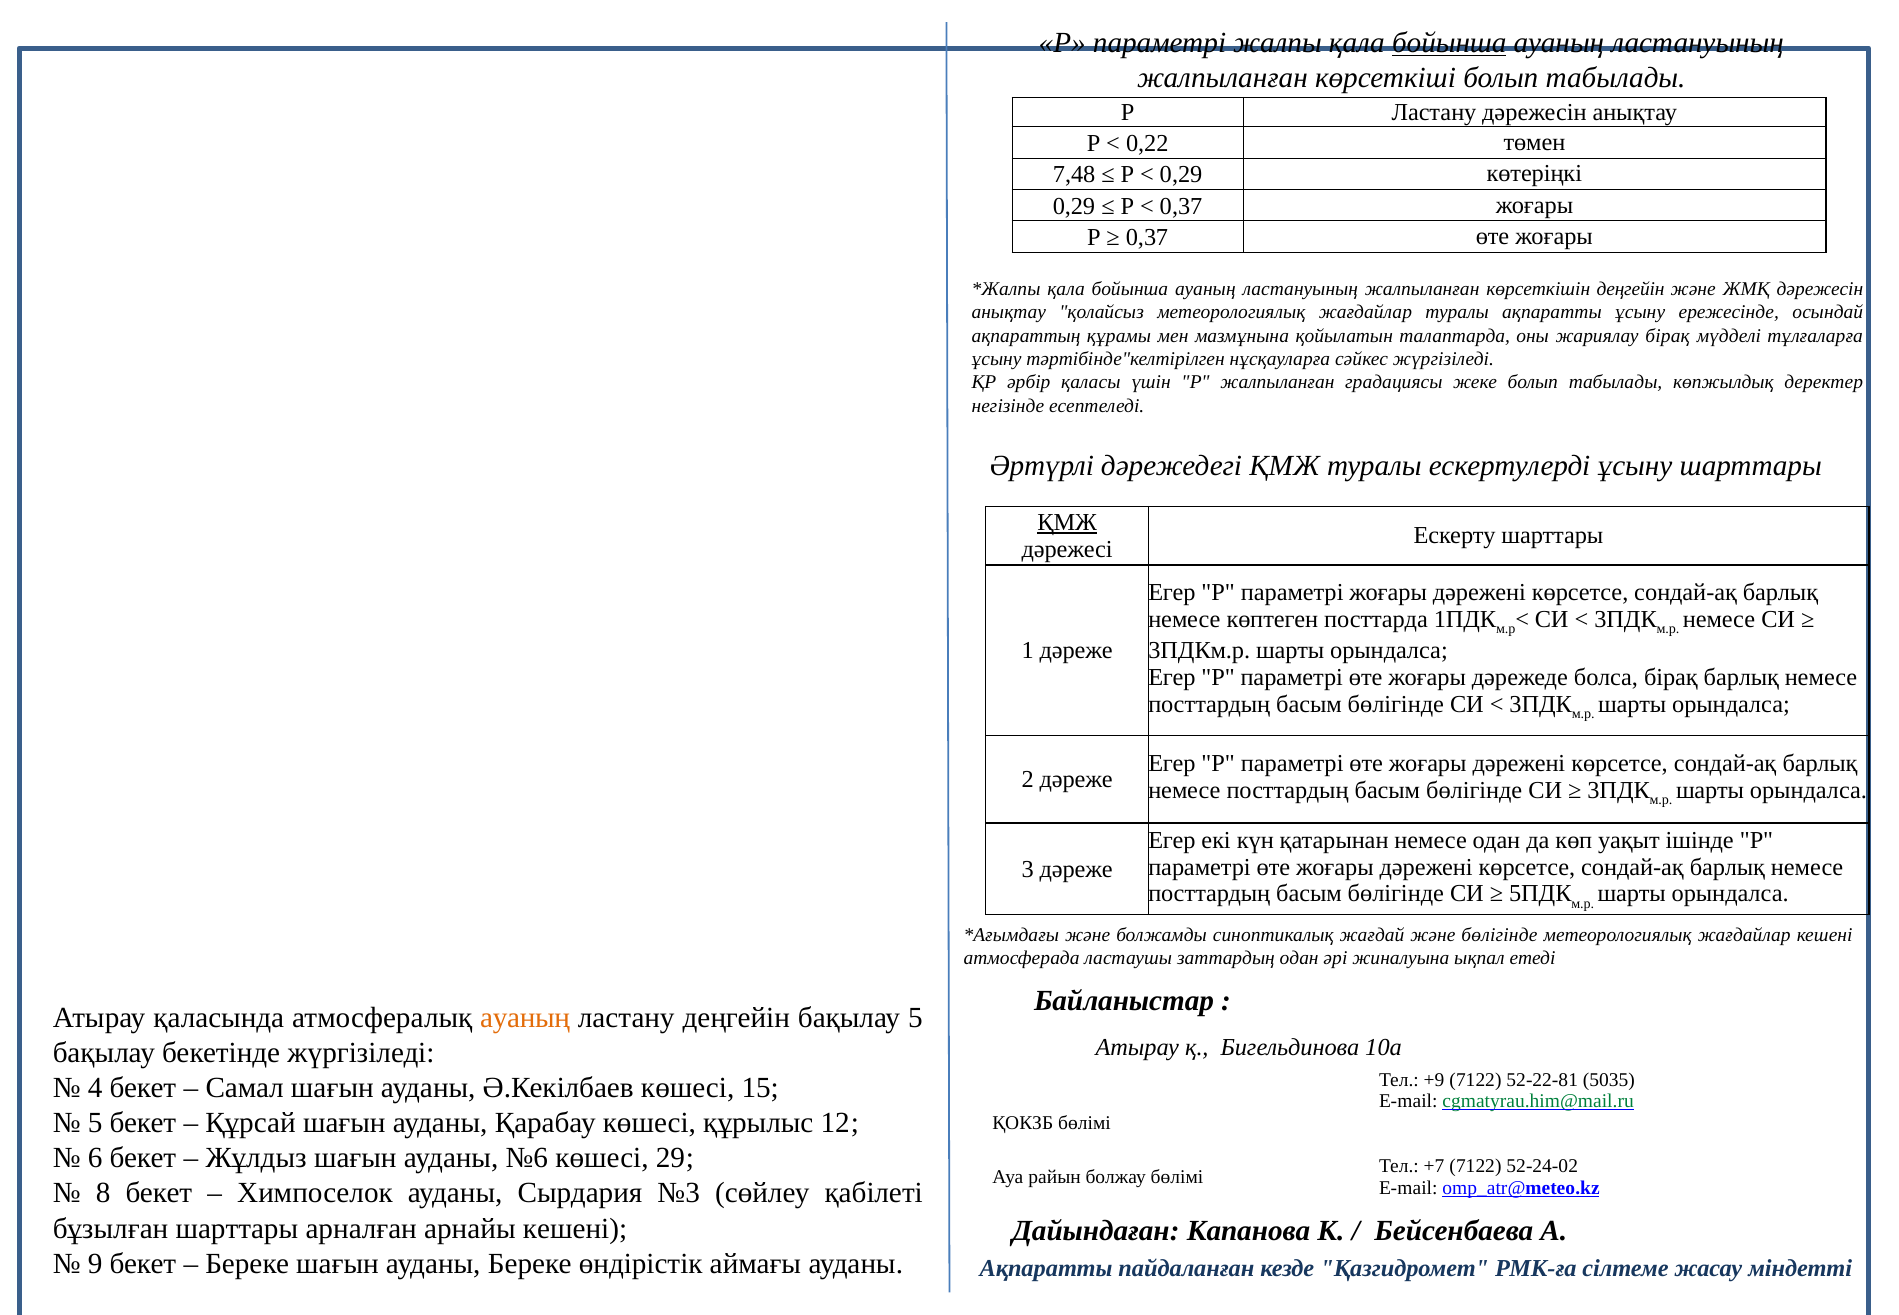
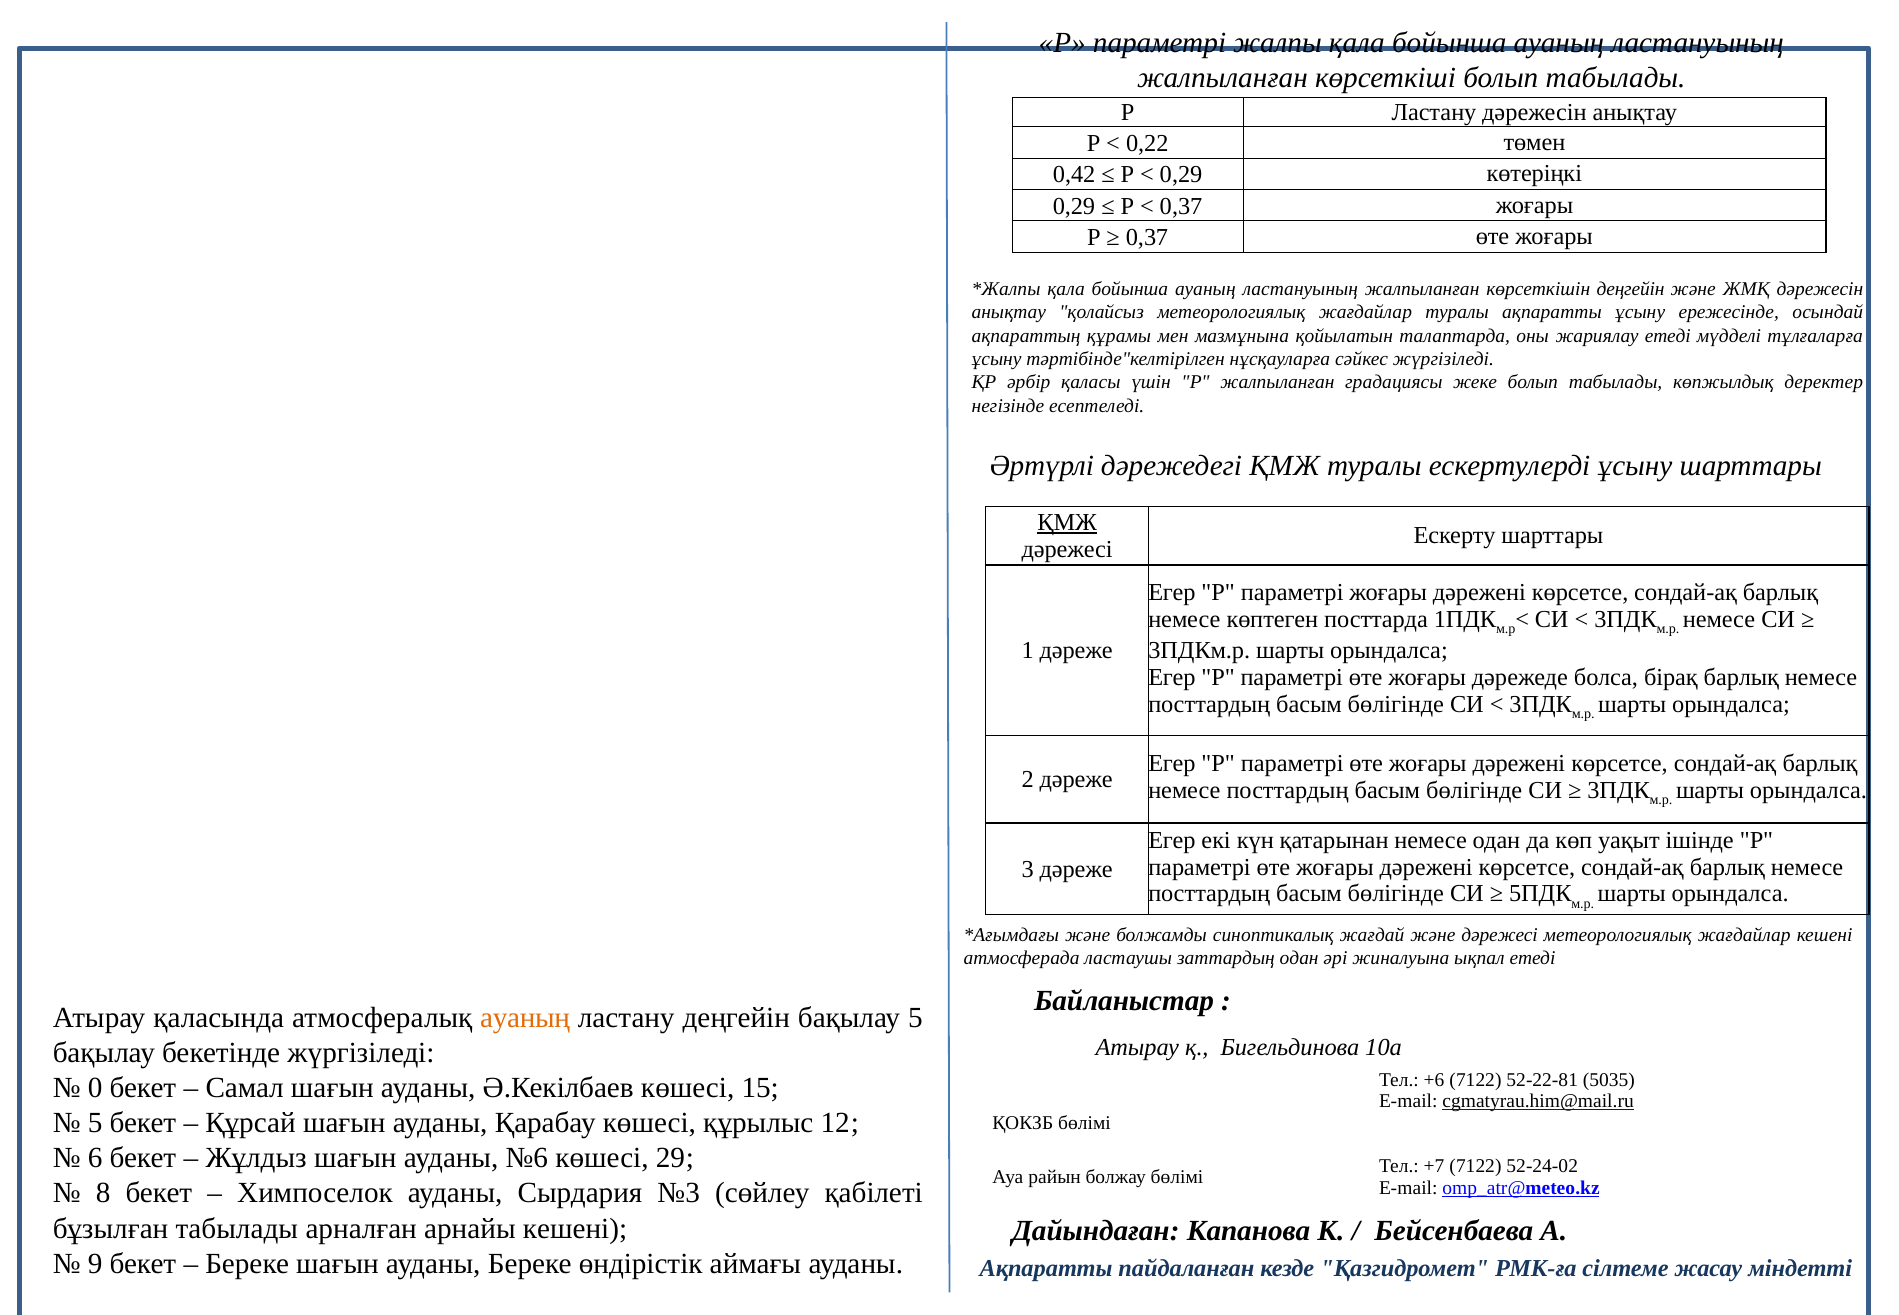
бойынша at (1449, 43) underline: present -> none
7,48: 7,48 -> 0,42
жариялау бірақ: бірақ -> етеді
және бөлігінде: бөлігінде -> дәрежесі
+9: +9 -> +6
4: 4 -> 0
cgmatyrau.him@mail.ru colour: green -> black
бұзылған шарттары: шарттары -> табылады
